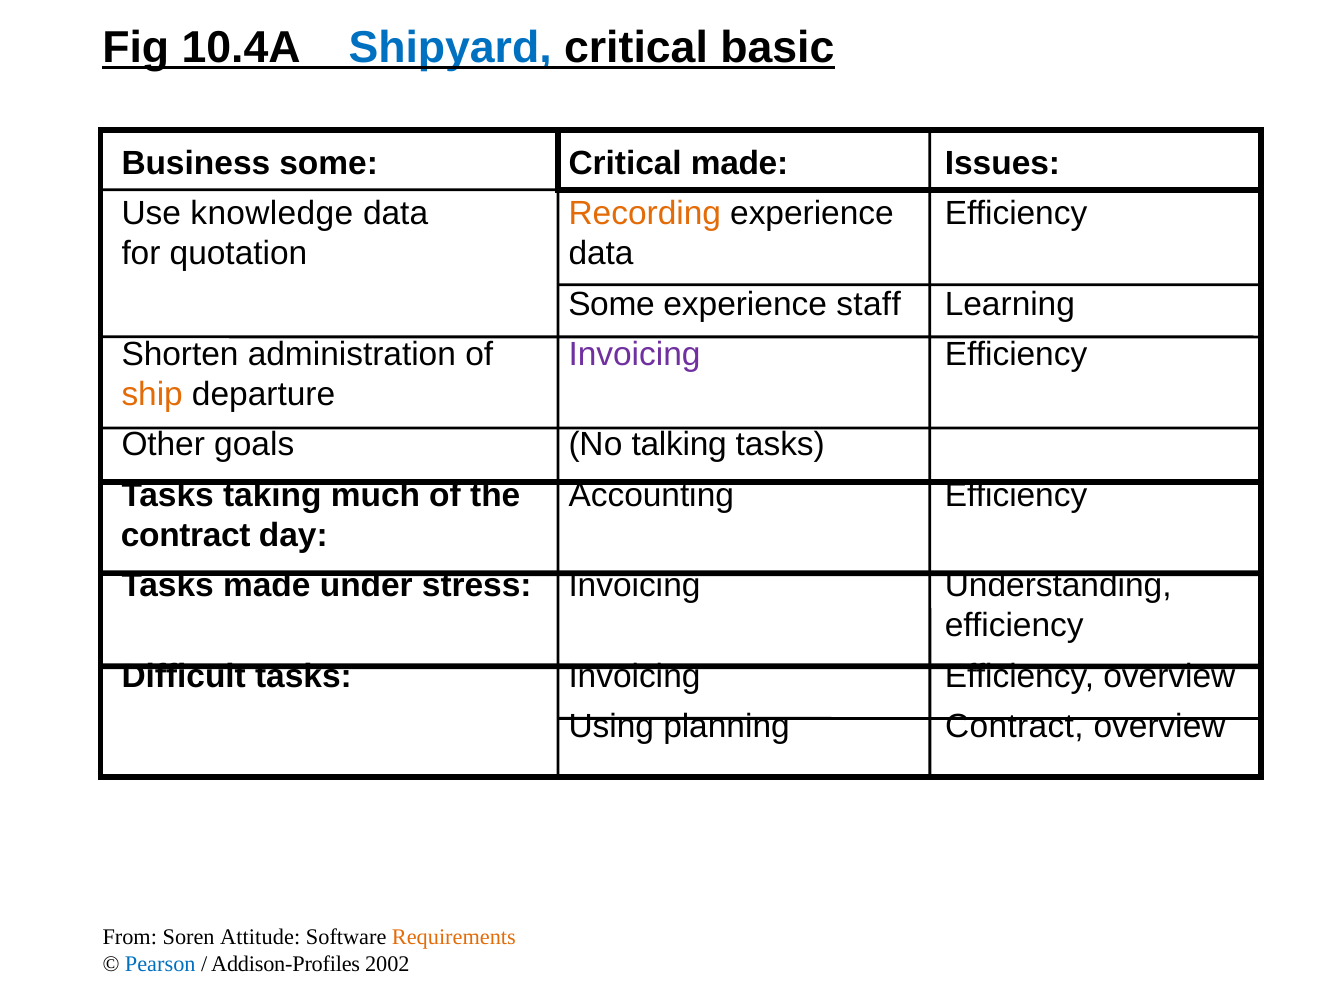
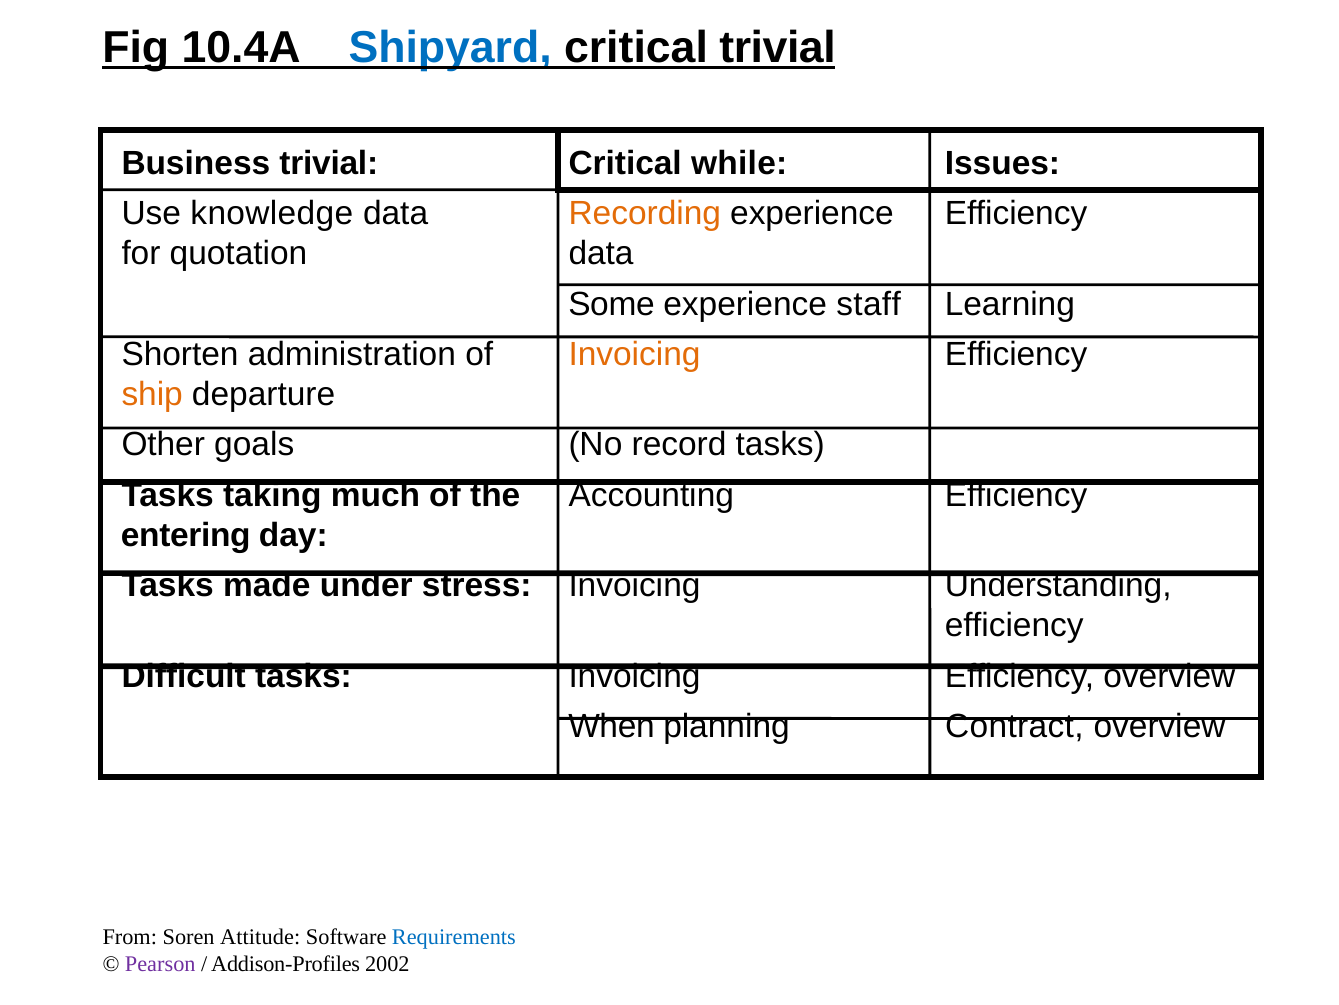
critical basic: basic -> trivial
Business some: some -> trivial
Critical made: made -> while
Invoicing at (635, 354) colour: purple -> orange
talking: talking -> record
contract at (186, 535): contract -> entering
Using: Using -> When
Requirements colour: orange -> blue
Pearson colour: blue -> purple
